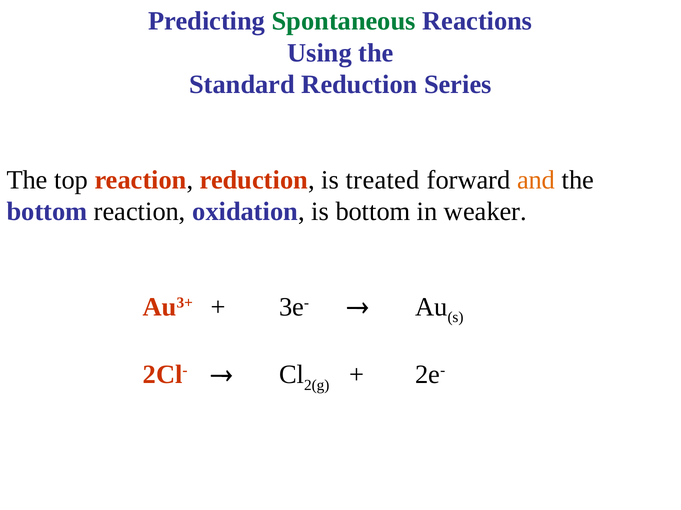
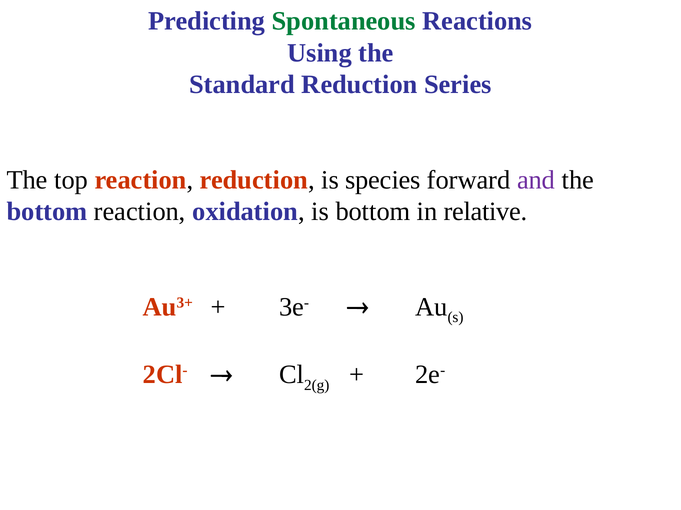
treated: treated -> species
and colour: orange -> purple
weaker: weaker -> relative
